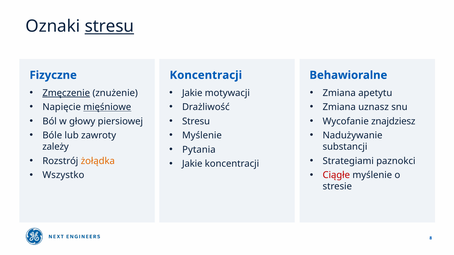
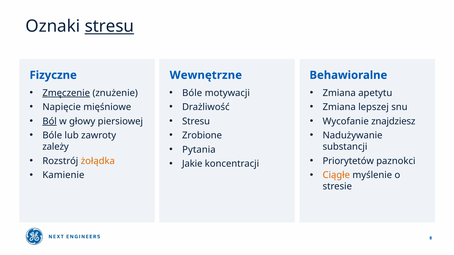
Fizyczne Koncentracji: Koncentracji -> Wewnętrzne
Jakie at (192, 93): Jakie -> Bóle
mięśniowe underline: present -> none
uznasz: uznasz -> lepszej
Ból underline: none -> present
Myślenie at (202, 136): Myślenie -> Zrobione
Strategiami: Strategiami -> Priorytetów
Wszystko: Wszystko -> Kamienie
Ciągłe colour: red -> orange
